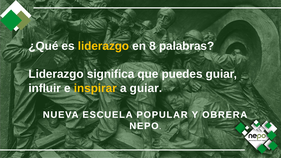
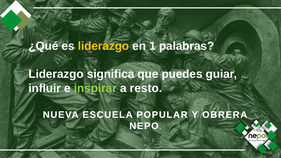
8: 8 -> 1
inspirar colour: yellow -> light green
a guiar: guiar -> resto
